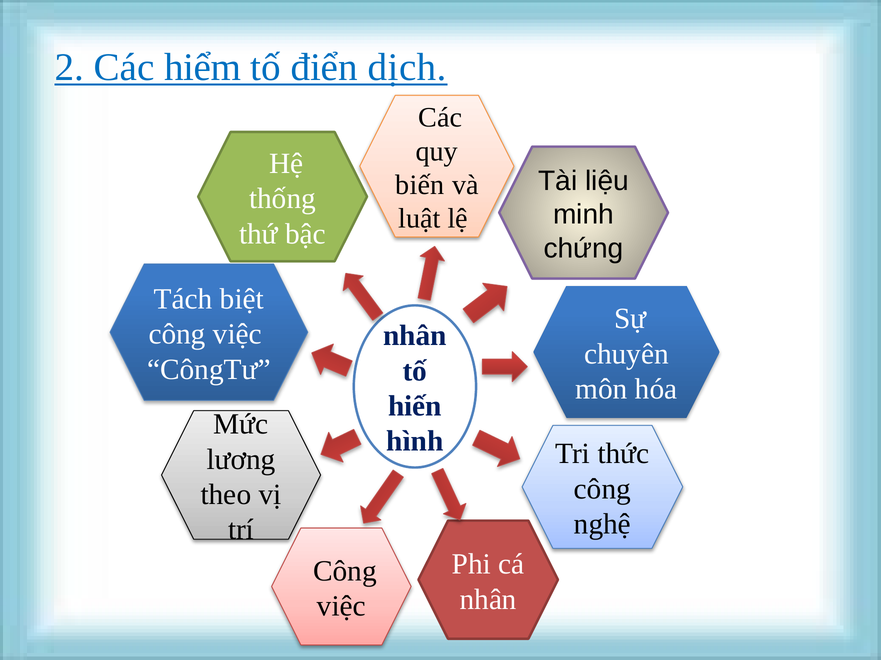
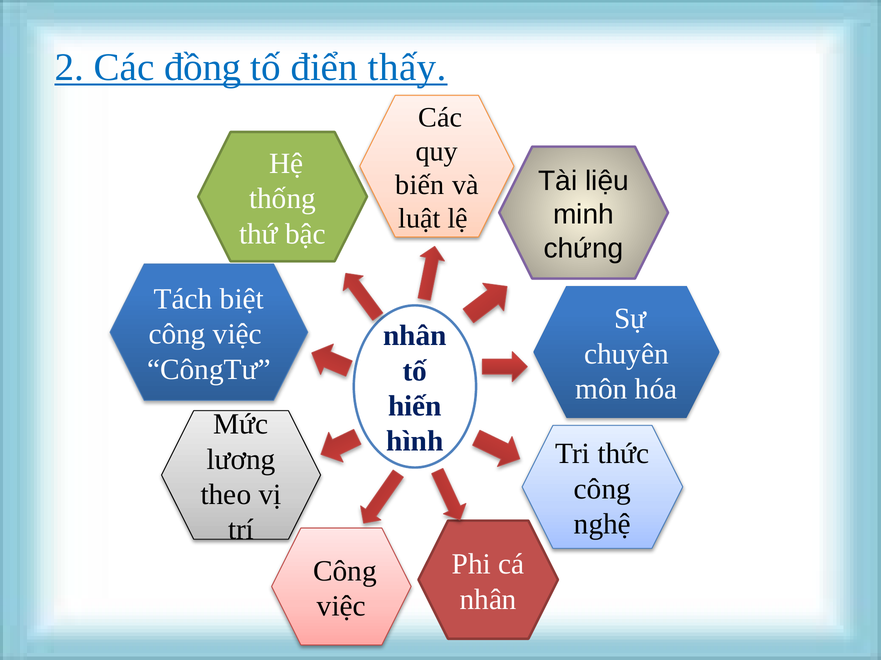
hiểm: hiểm -> đồng
dịch: dịch -> thấy
